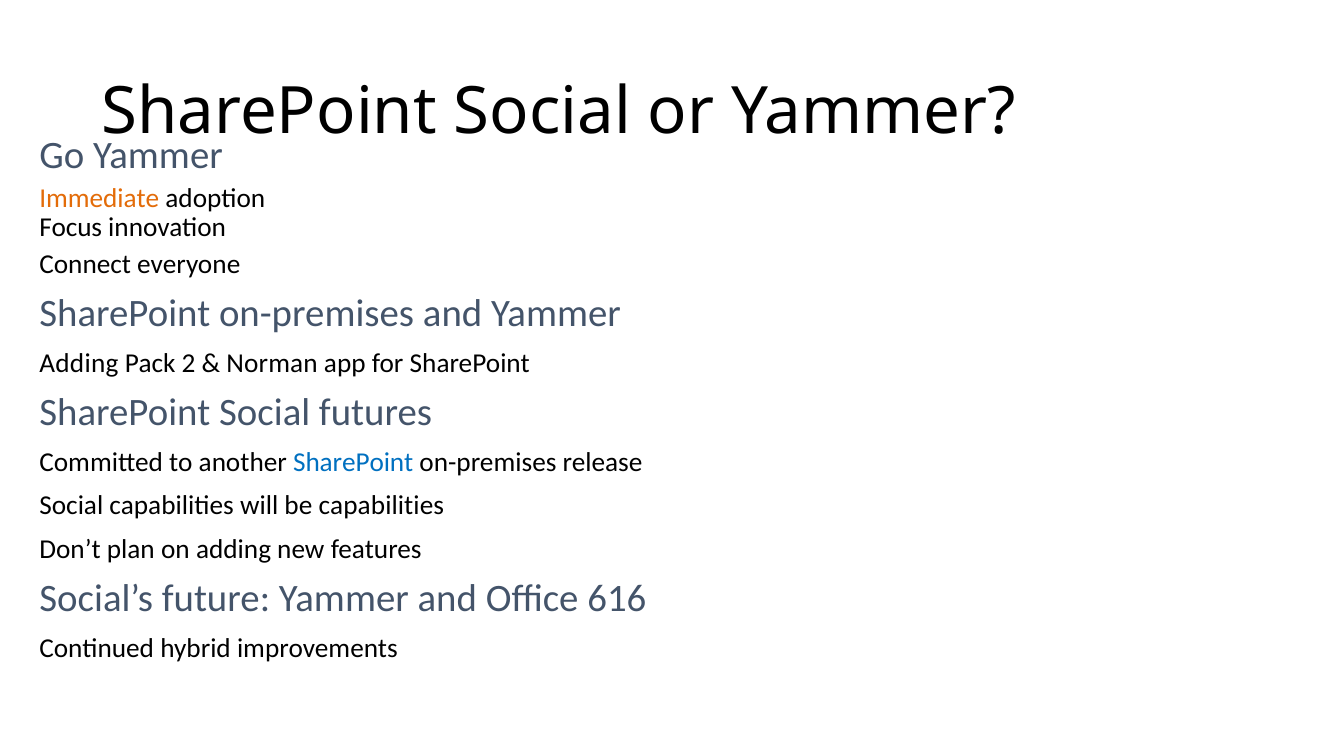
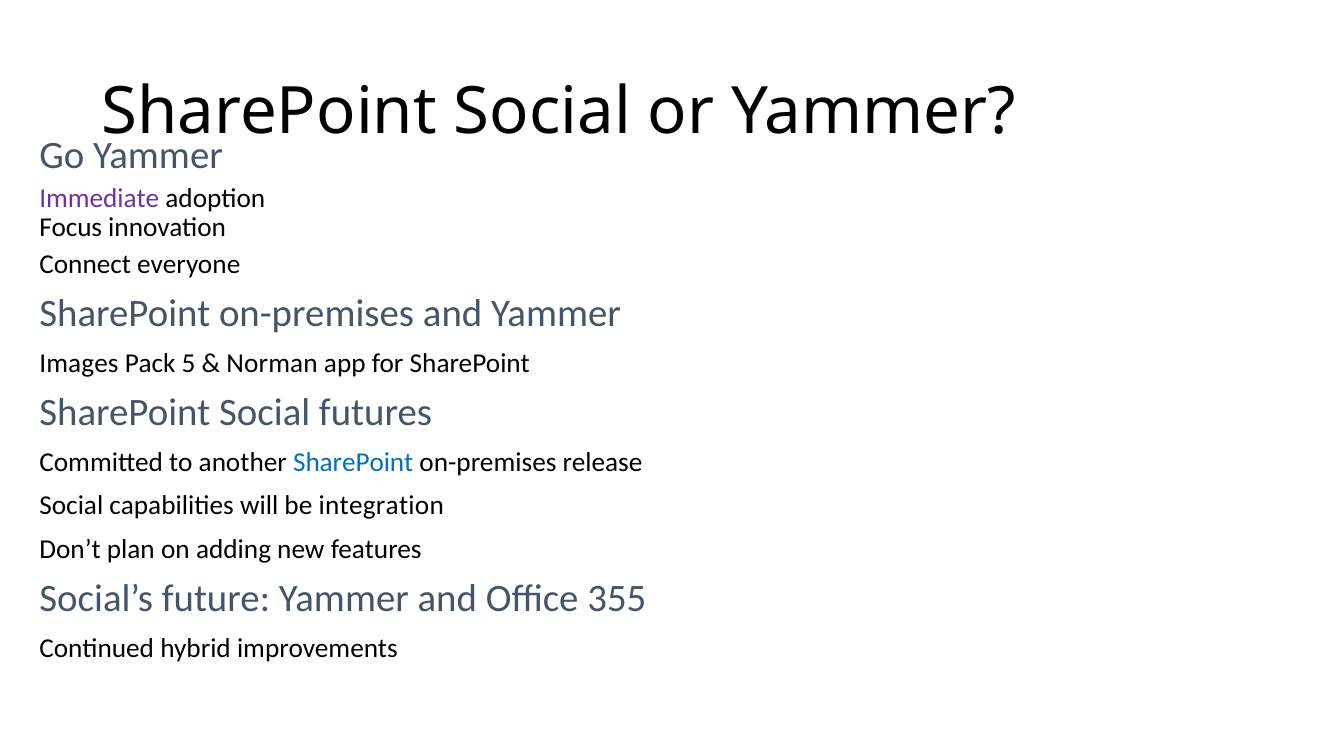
Immediate colour: orange -> purple
Adding at (79, 364): Adding -> Images
2: 2 -> 5
be capabilities: capabilities -> integration
616: 616 -> 355
